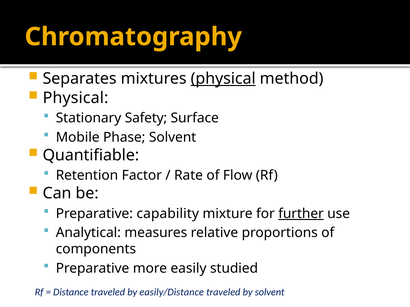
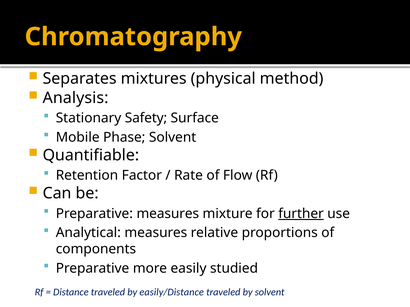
physical at (223, 79) underline: present -> none
Physical at (76, 98): Physical -> Analysis
Preparative capability: capability -> measures
